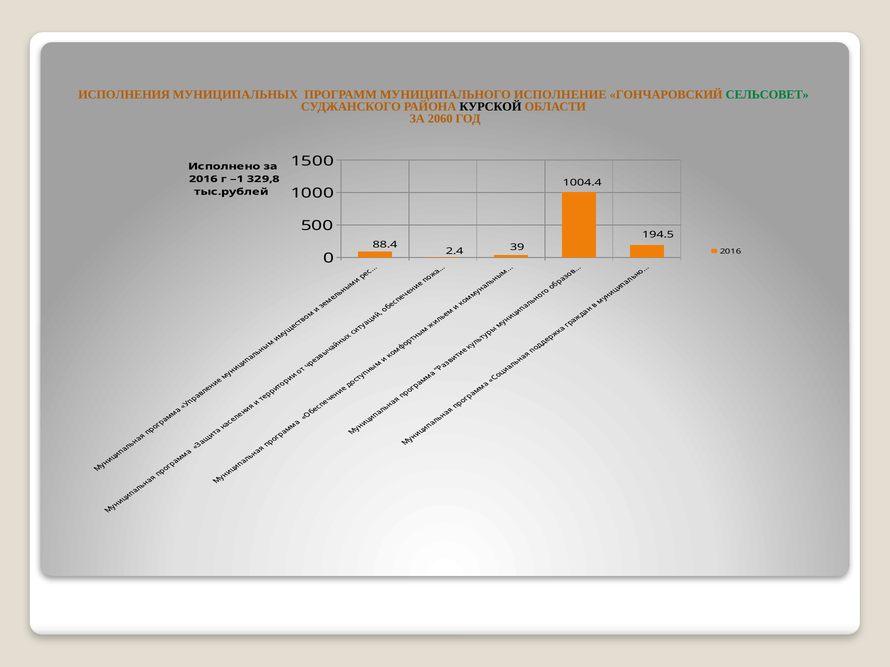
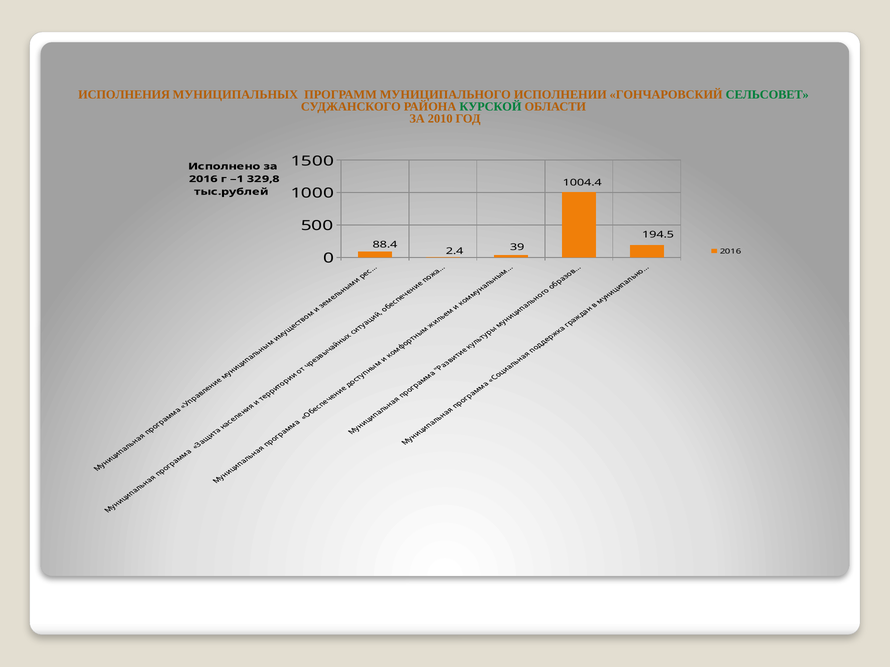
ИСПОЛНЕНИЕ: ИСПОЛНЕНИЕ -> ИСПОЛНЕНИИ
КУРСКОЙ colour: black -> green
2060: 2060 -> 2010
